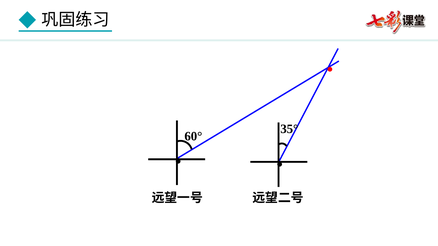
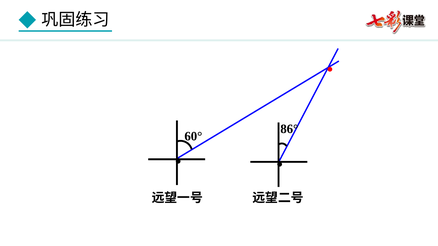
35°: 35° -> 86°
